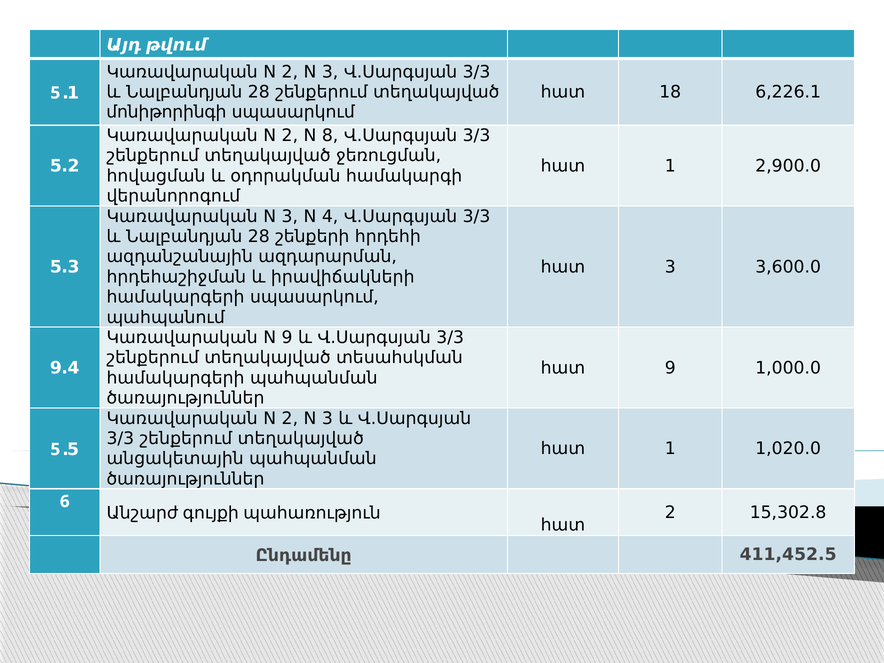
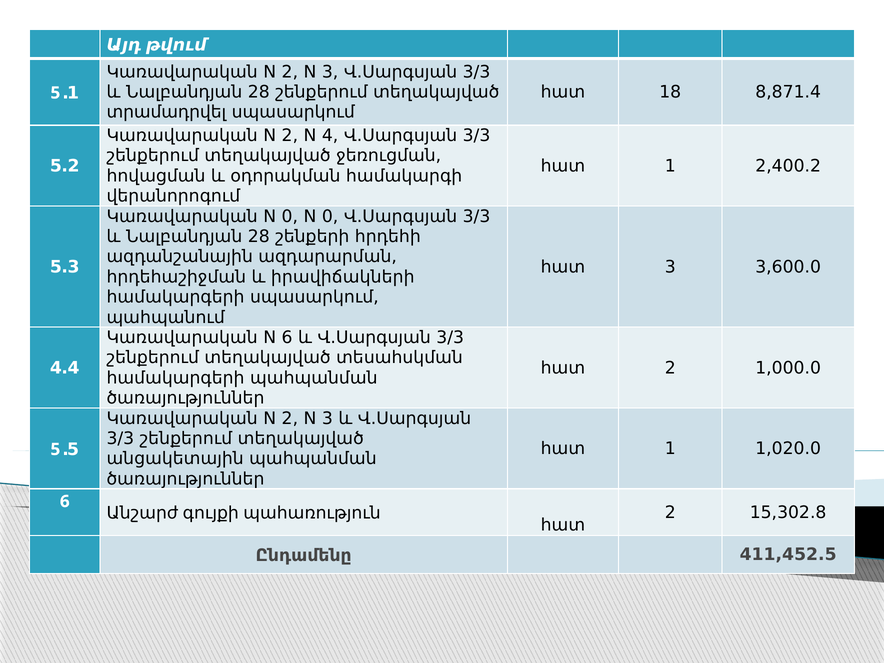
6,226.1: 6,226.1 -> 8,871.4
մոնիթորինգի: մոնիթորինգի -> տրամադրվել
8: 8 -> 4
2,900.0: 2,900.0 -> 2,400.2
Կառավարական N 3: 3 -> 0
4 at (330, 216): 4 -> 0
N 9: 9 -> 6
9․4: 9․4 -> 4․4
9 at (670, 368): 9 -> 2
